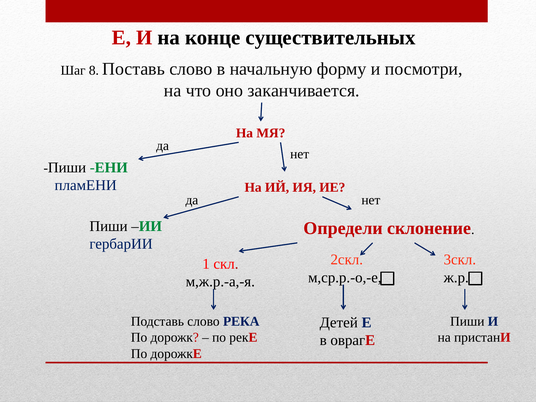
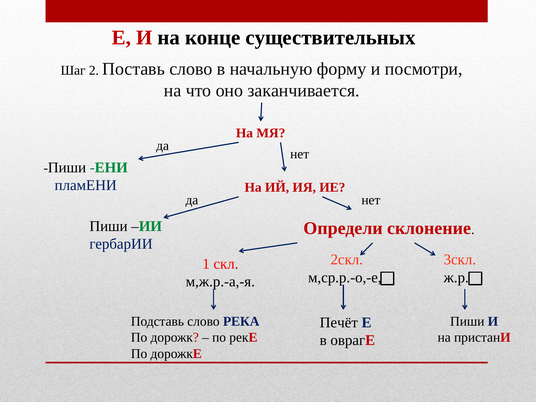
8: 8 -> 2
Детей: Детей -> Печёт
